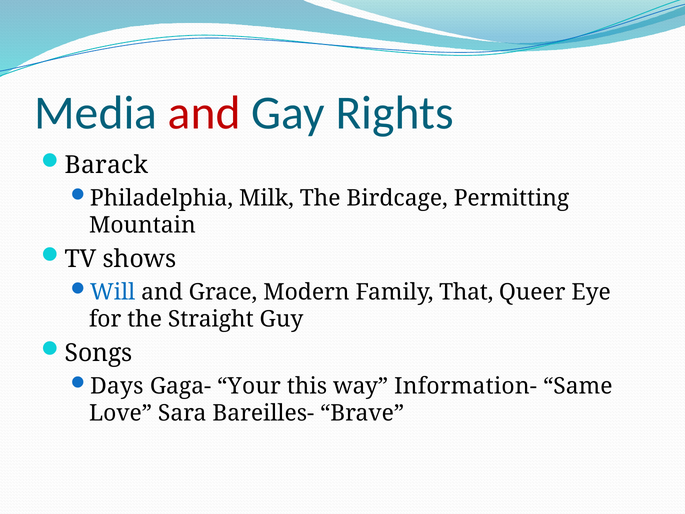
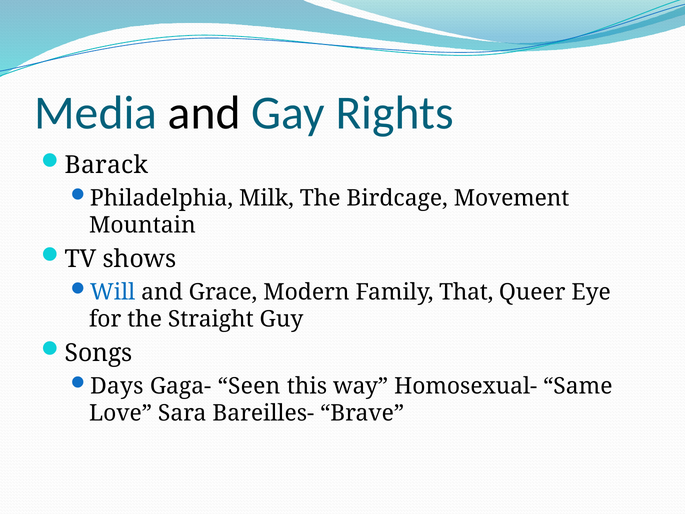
and at (204, 113) colour: red -> black
Permitting: Permitting -> Movement
Your: Your -> Seen
Information-: Information- -> Homosexual-
